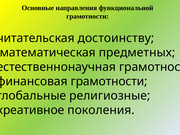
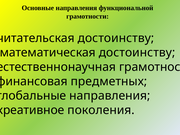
предметных at (137, 53): предметных -> достоинству
грамотности at (109, 81): грамотности -> предметных
религиозные at (110, 96): религиозные -> направления
